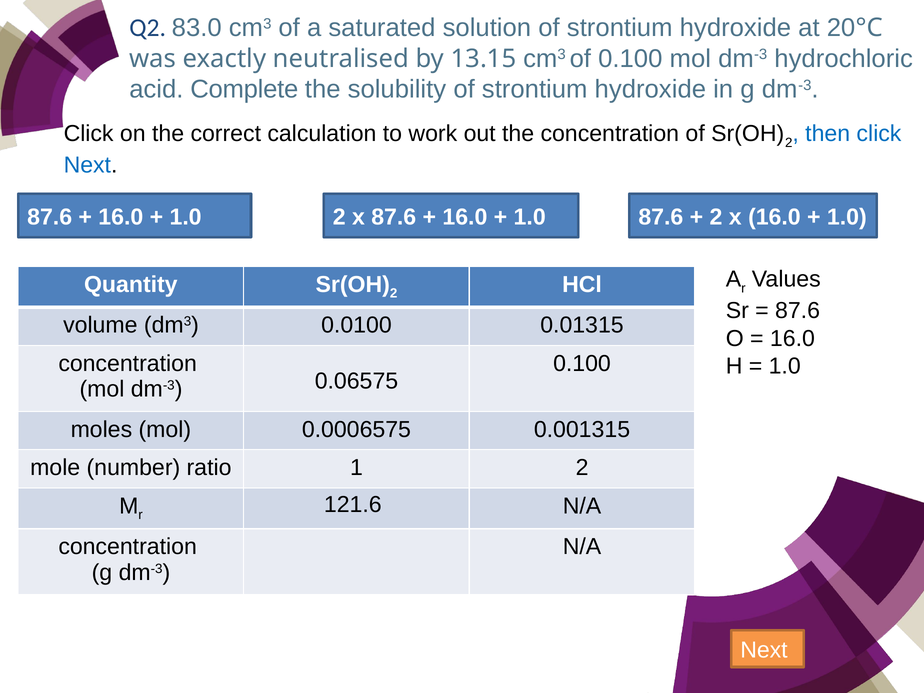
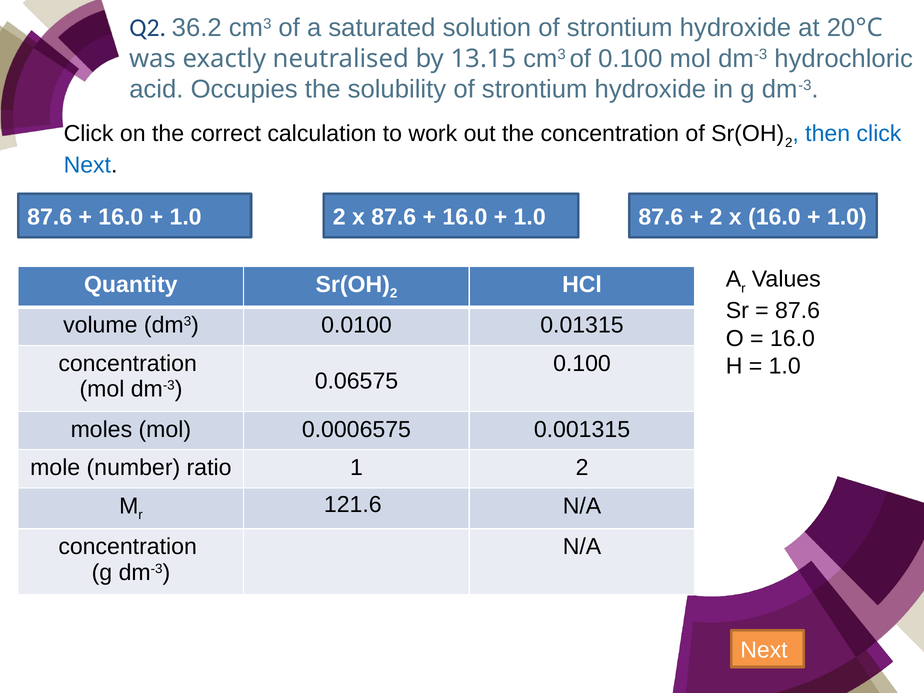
83.0: 83.0 -> 36.2
Complete: Complete -> Occupies
